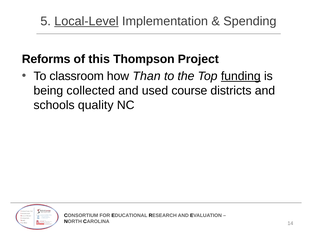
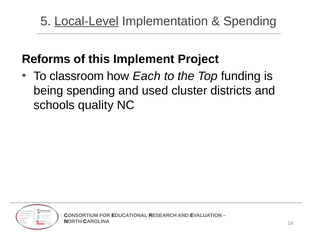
Thompson: Thompson -> Implement
Than: Than -> Each
funding underline: present -> none
being collected: collected -> spending
course: course -> cluster
